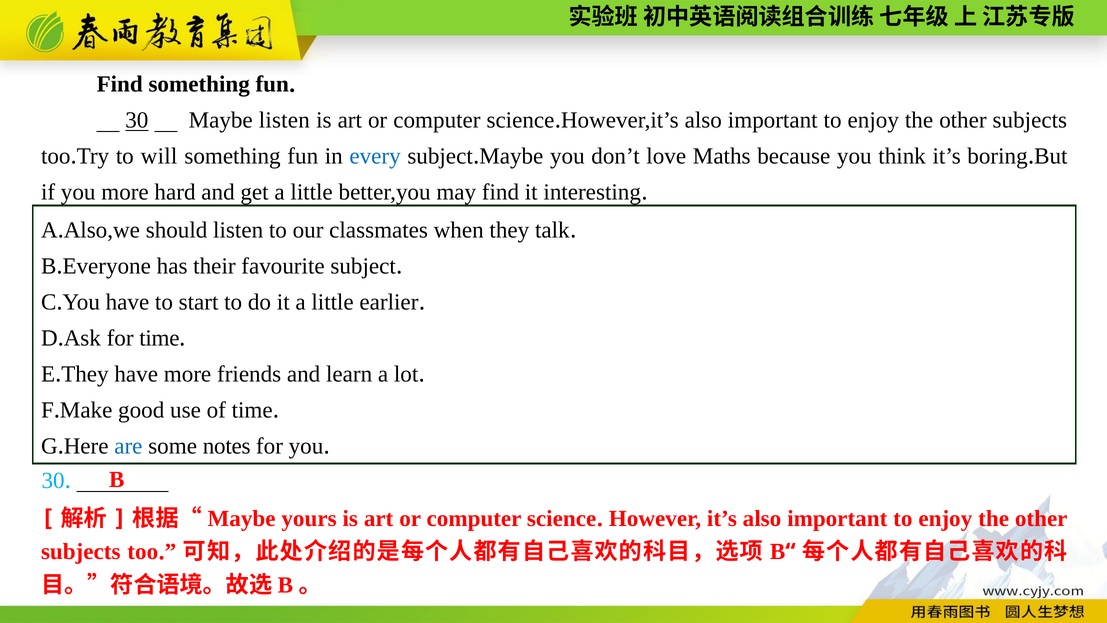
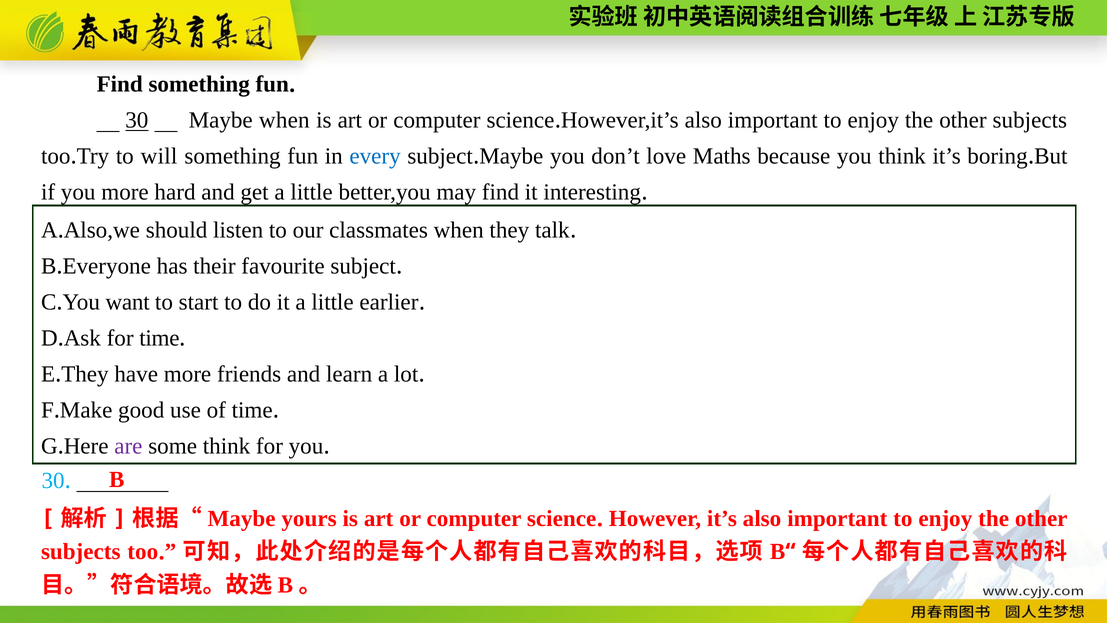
Maybe listen: listen -> when
You have: have -> want
are colour: blue -> purple
some notes: notes -> think
